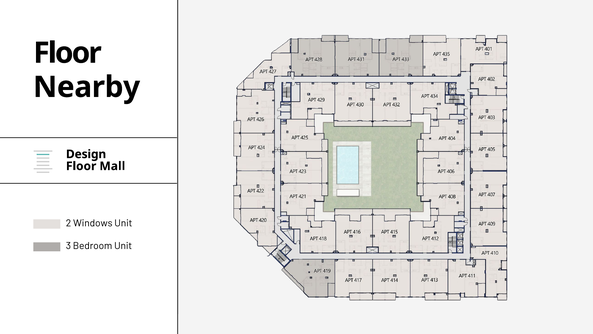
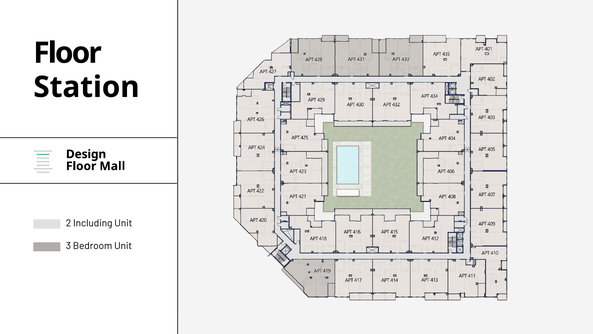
Nearby: Nearby -> Station
Windows: Windows -> Including
